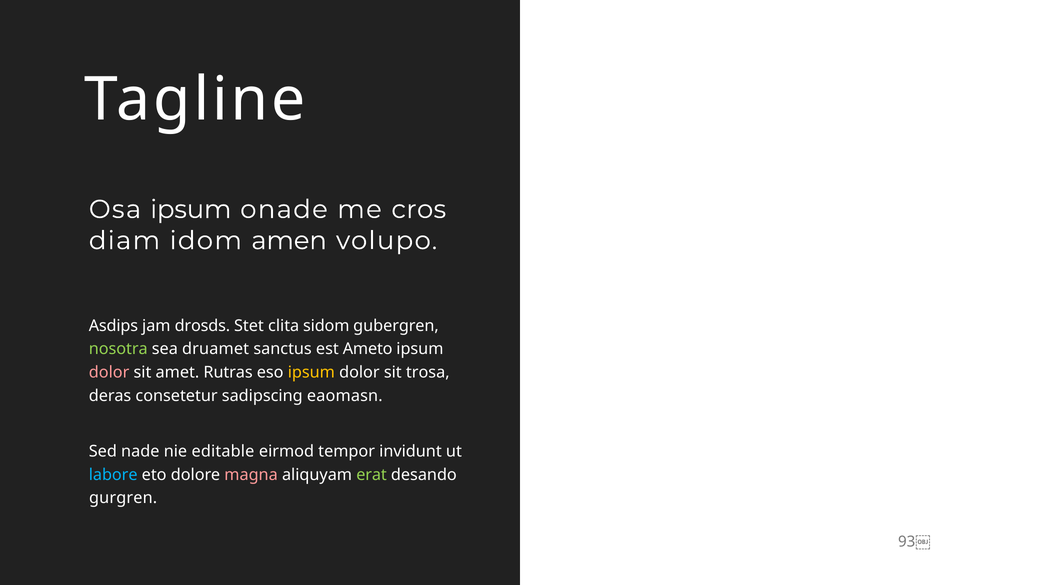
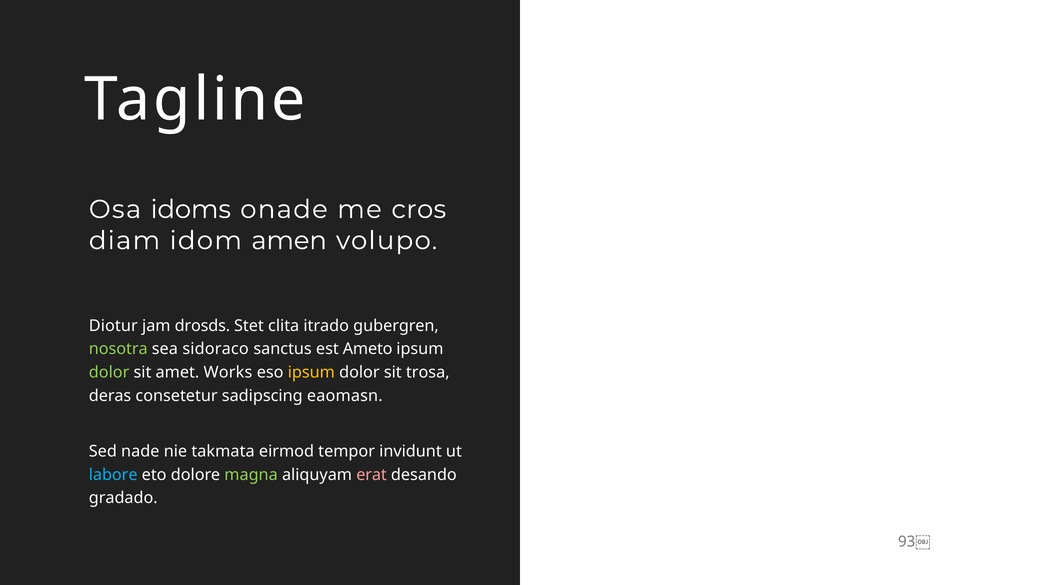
Osa ipsum: ipsum -> idoms
Asdips: Asdips -> Diotur
sidom: sidom -> itrado
druamet: druamet -> sidoraco
dolor at (109, 372) colour: pink -> light green
Rutras: Rutras -> Works
editable: editable -> takmata
magna colour: pink -> light green
erat colour: light green -> pink
gurgren: gurgren -> gradado
